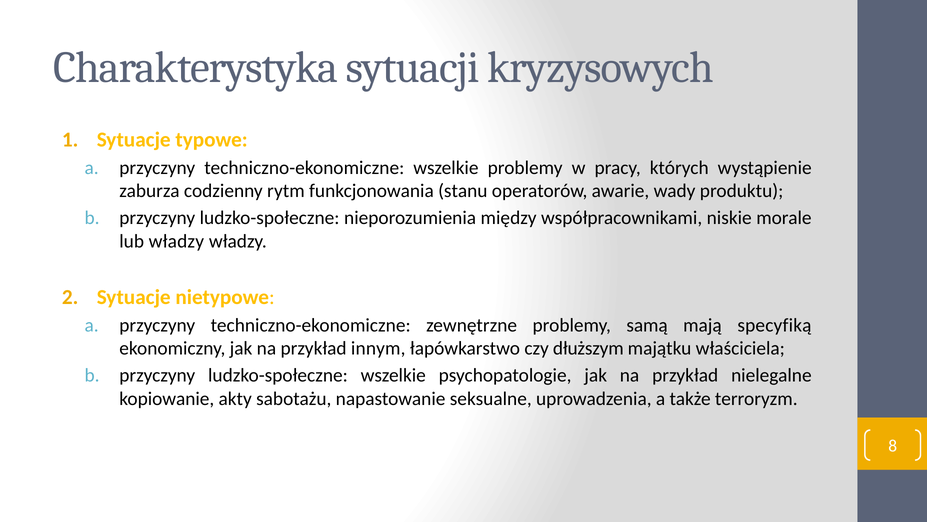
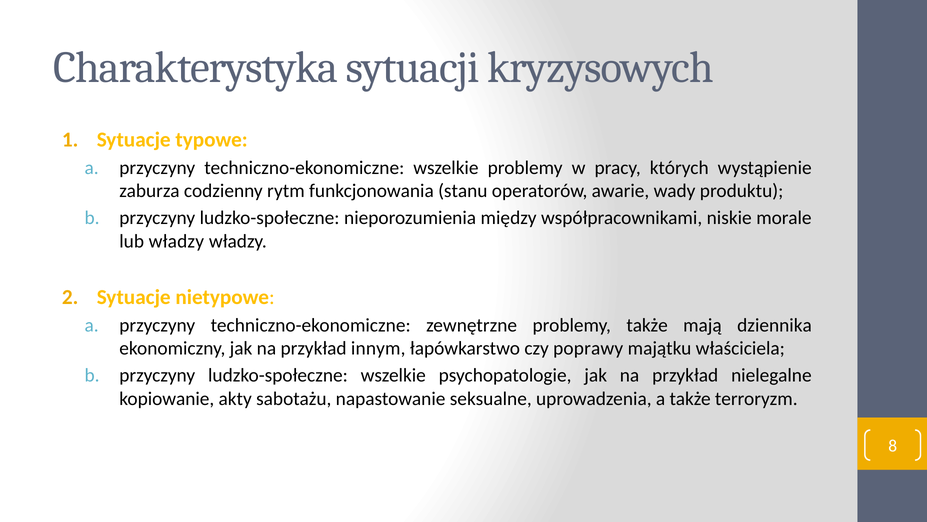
problemy samą: samą -> także
specyfiką: specyfiką -> dziennika
dłuższym: dłuższym -> poprawy
